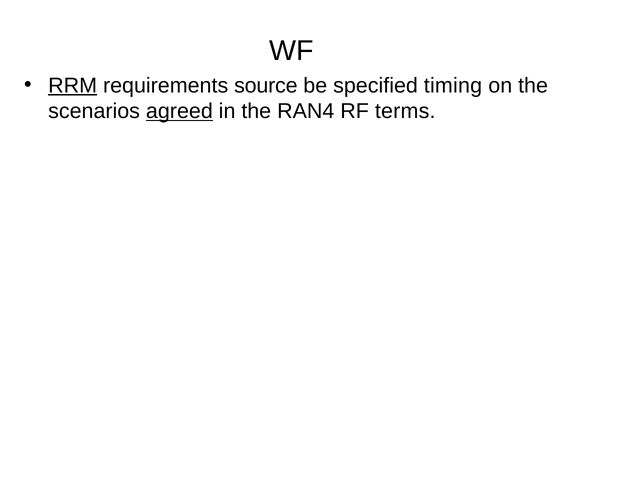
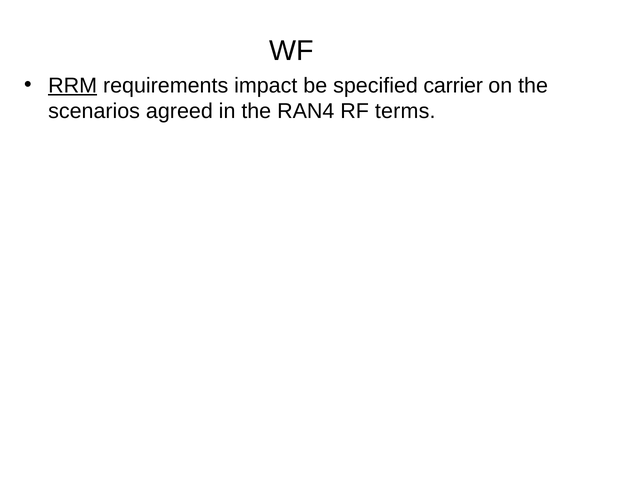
source: source -> impact
timing: timing -> carrier
agreed underline: present -> none
